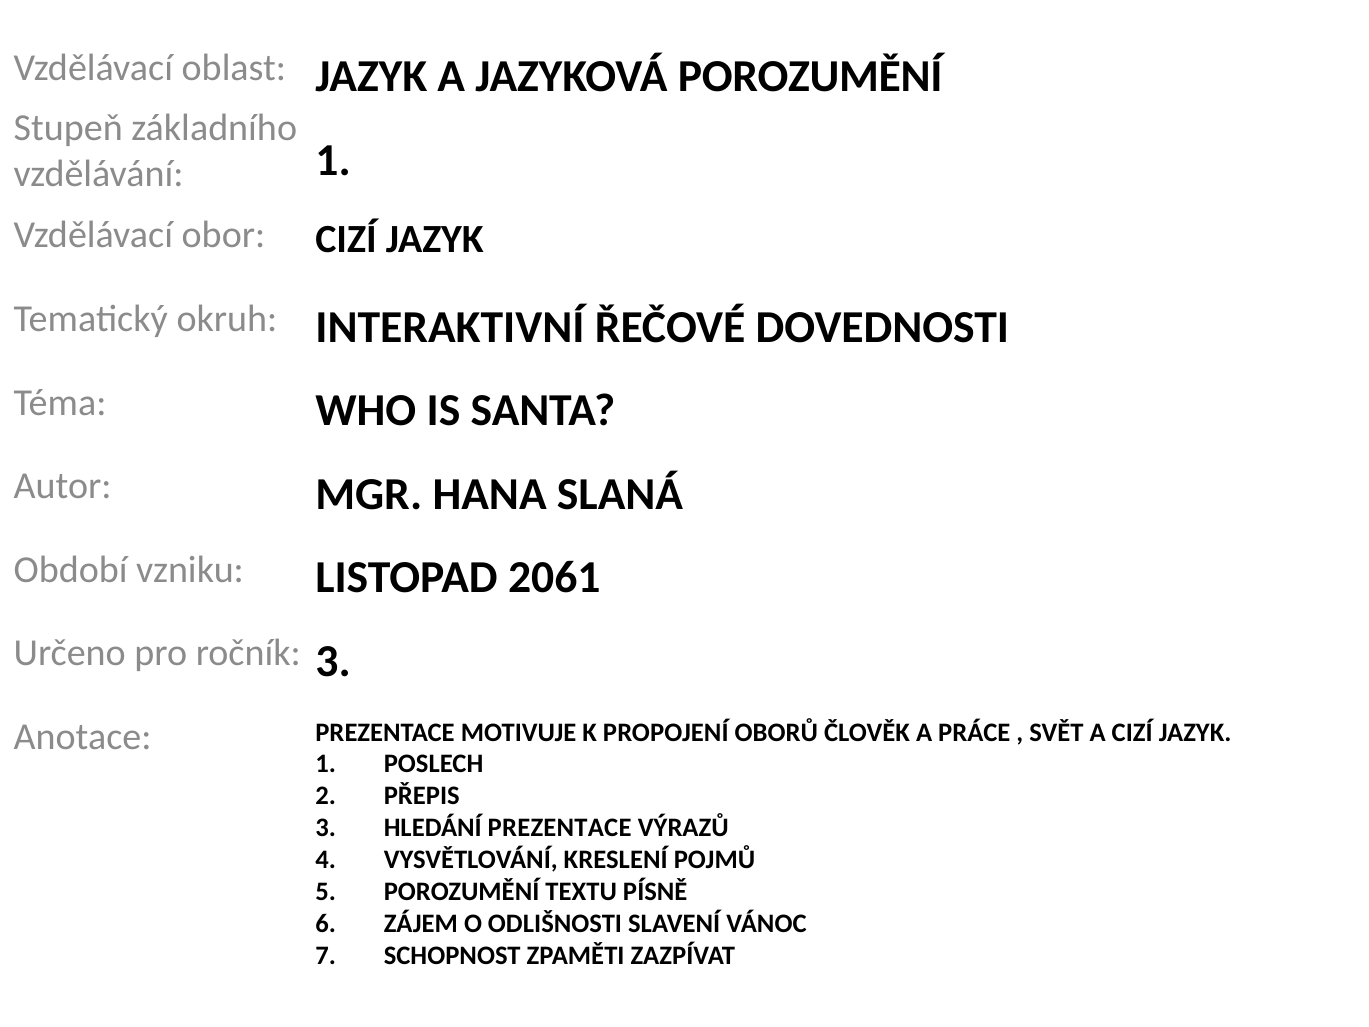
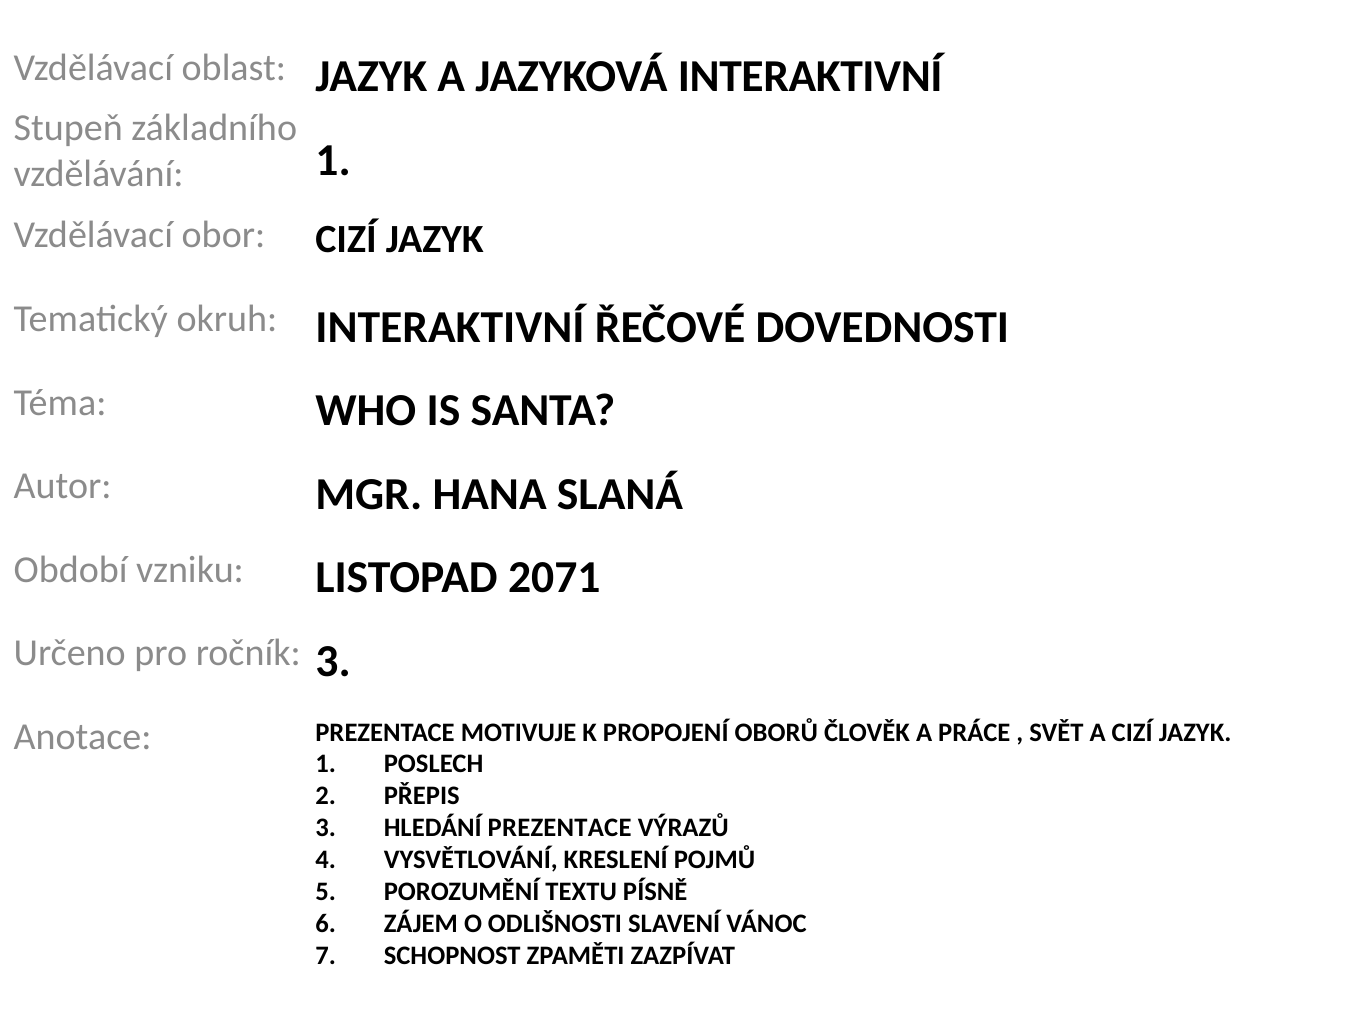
JAZYKOVÁ POROZUMĚNÍ: POROZUMĚNÍ -> INTERAKTIVNÍ
2061: 2061 -> 2071
